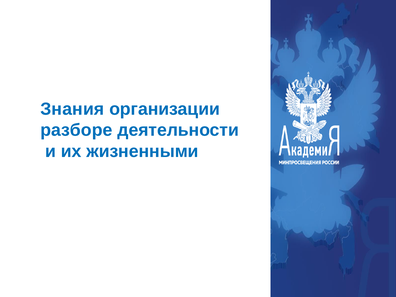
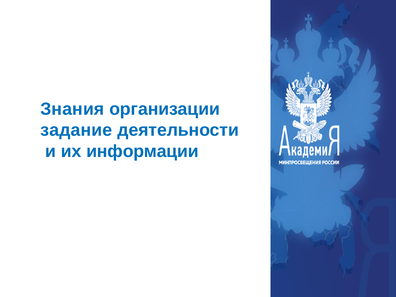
разборе: разборе -> задание
жизненными: жизненными -> информации
